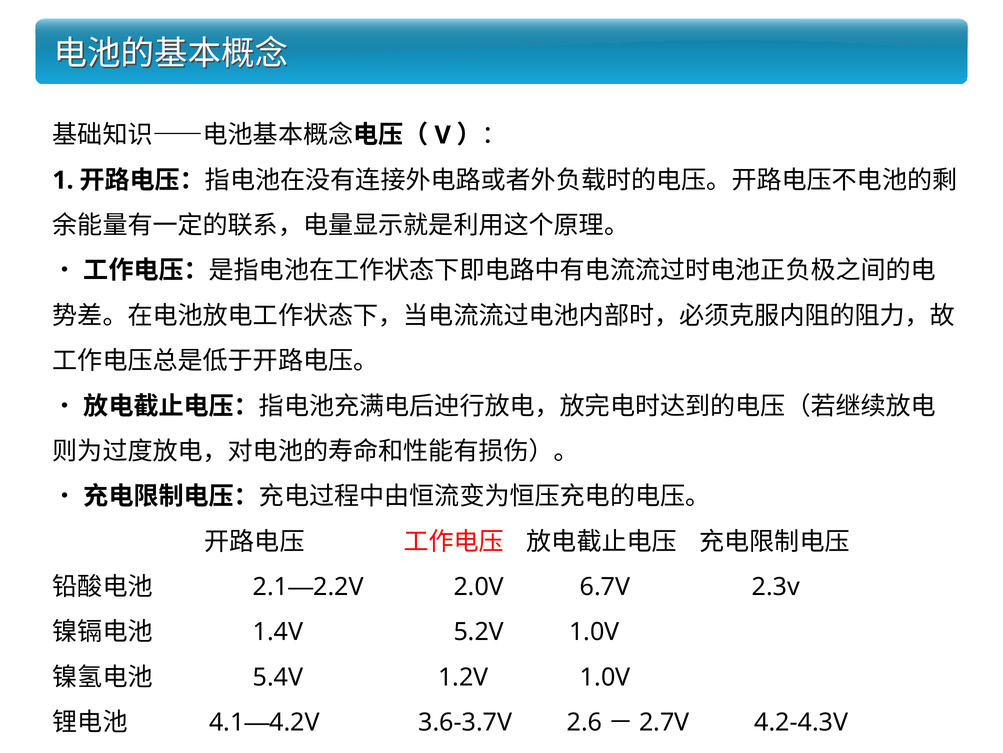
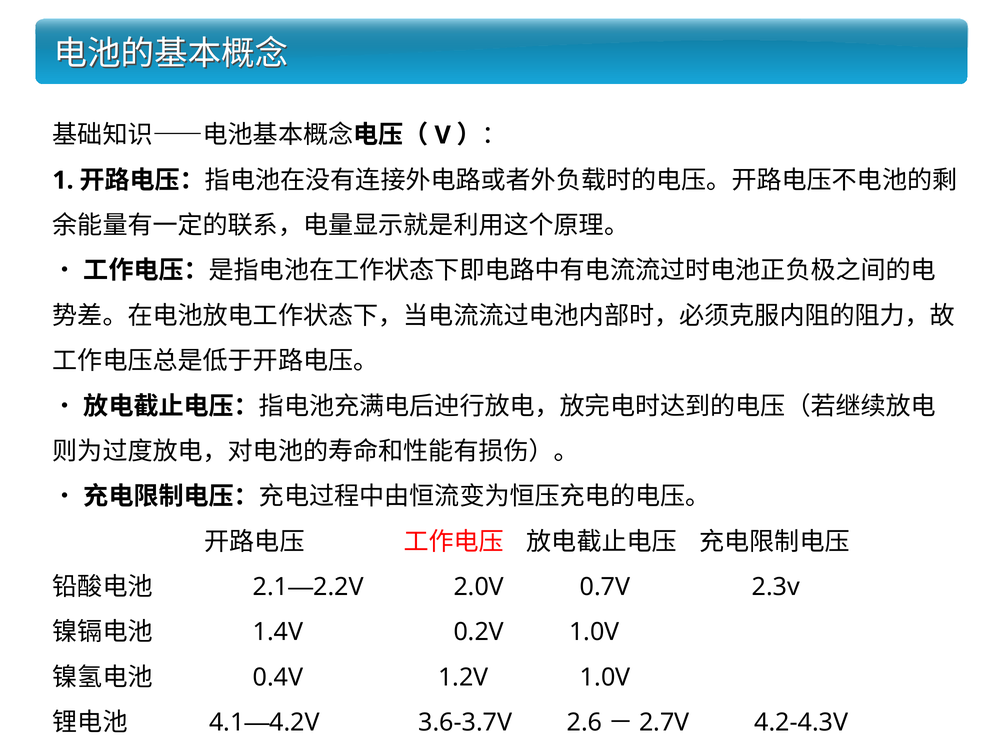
6.7V: 6.7V -> 0.7V
5.2V: 5.2V -> 0.2V
5.4V: 5.4V -> 0.4V
